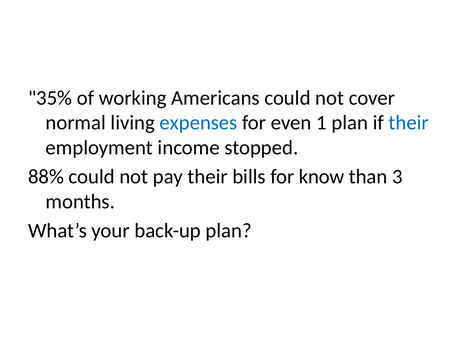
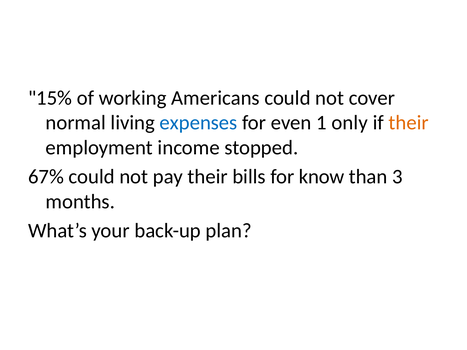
35%: 35% -> 15%
1 plan: plan -> only
their at (409, 123) colour: blue -> orange
88%: 88% -> 67%
